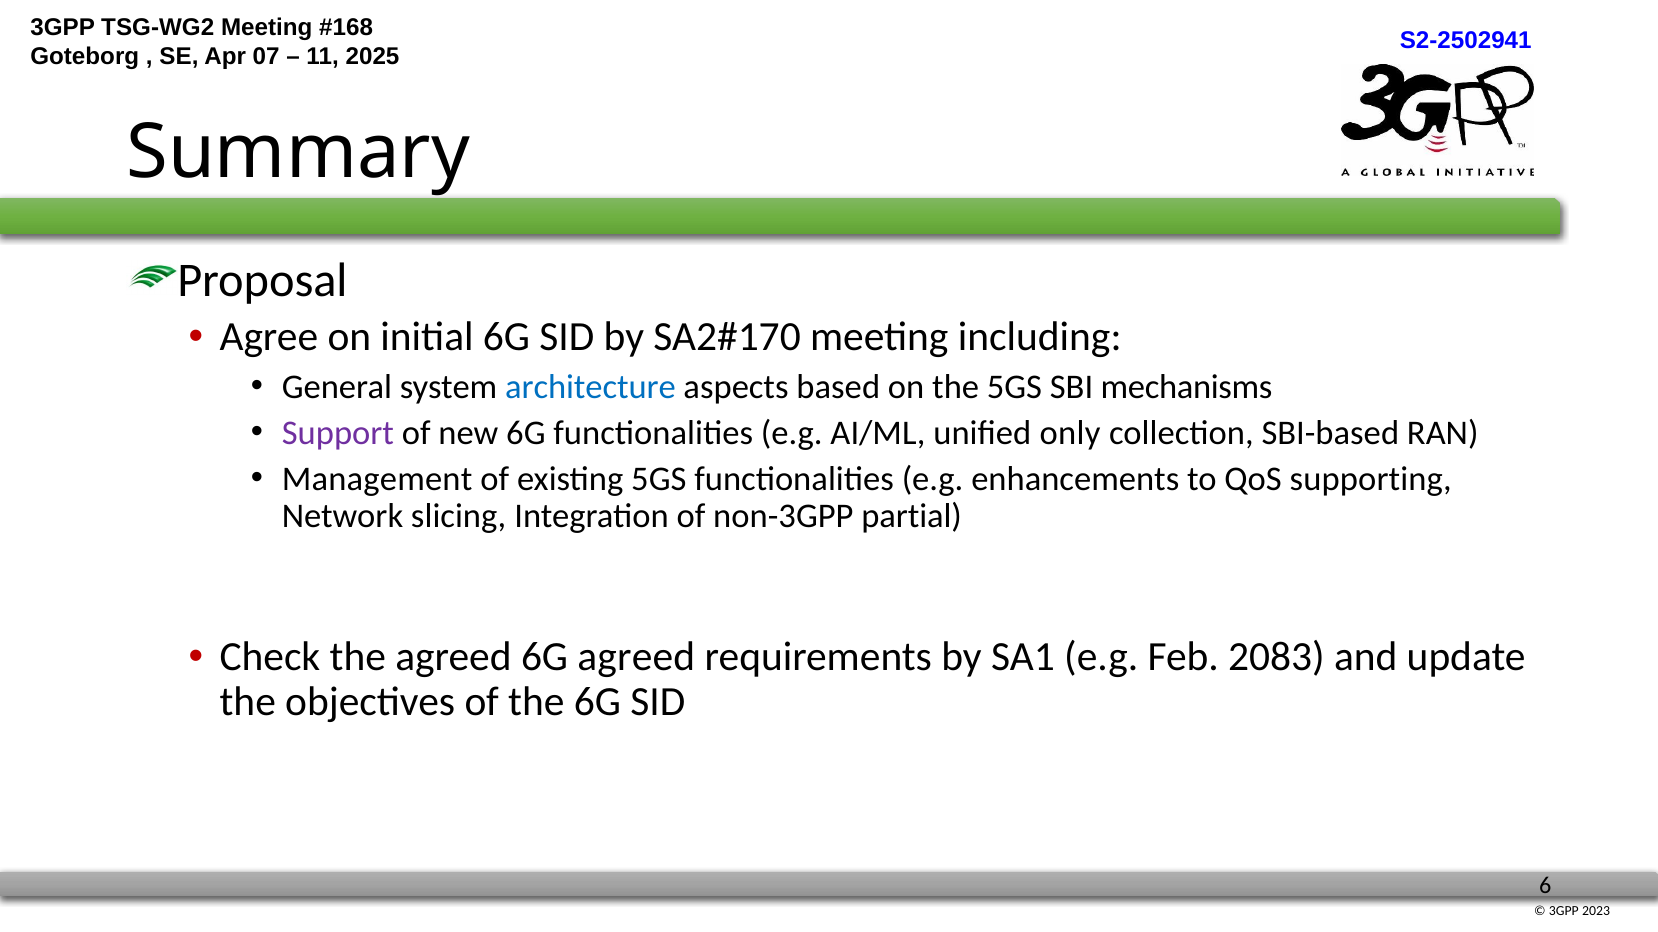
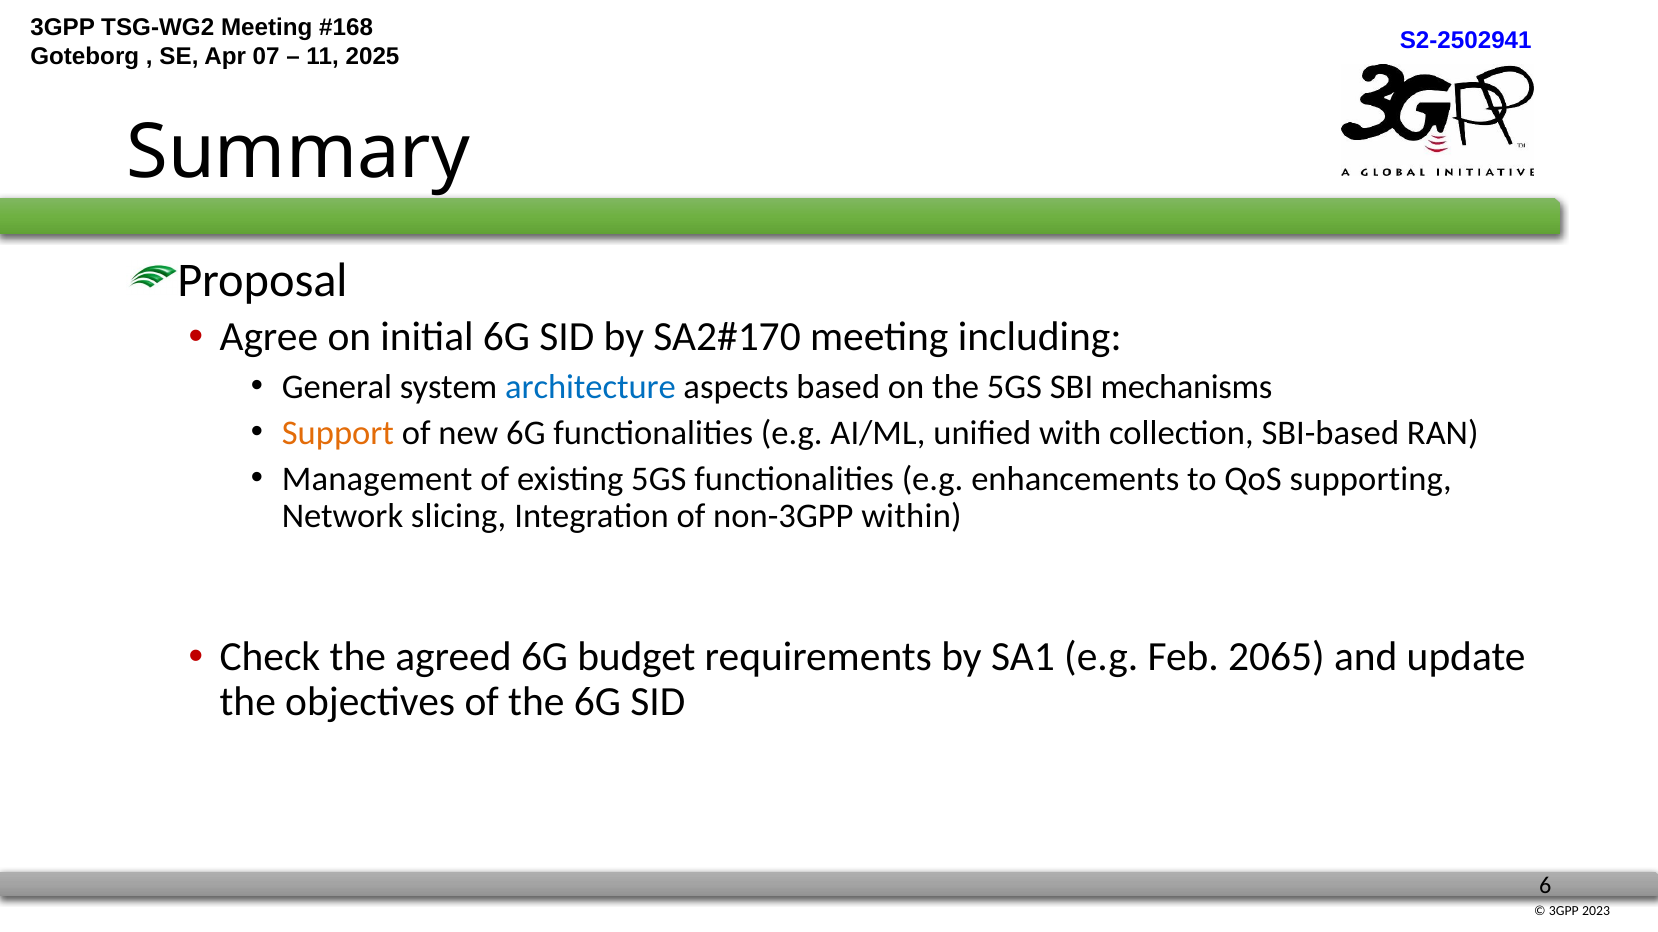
Support colour: purple -> orange
only: only -> with
partial: partial -> within
6G agreed: agreed -> budget
2083: 2083 -> 2065
